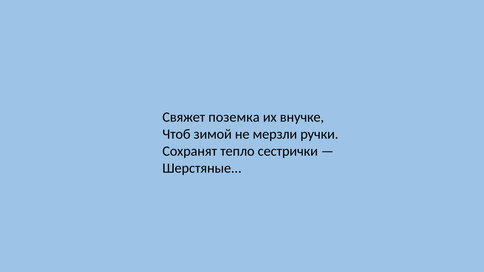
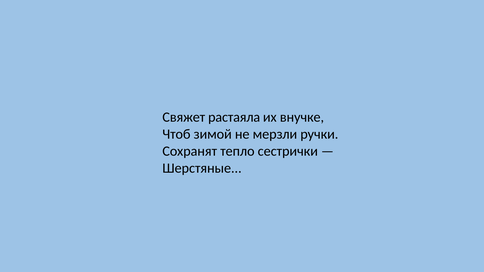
поземка: поземка -> растаяла
